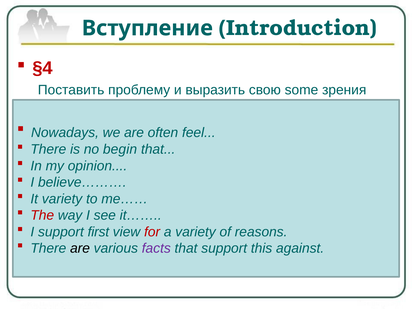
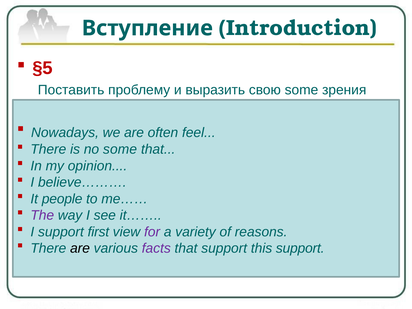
§4: §4 -> §5
no begin: begin -> some
It variety: variety -> people
The colour: red -> purple
for colour: red -> purple
this against: against -> support
